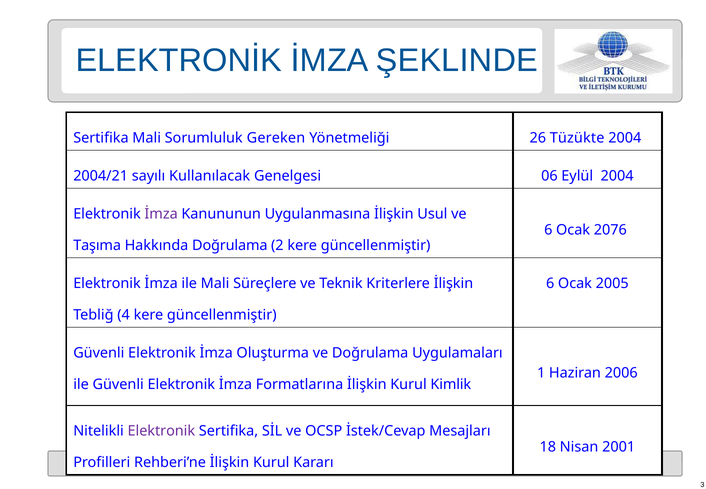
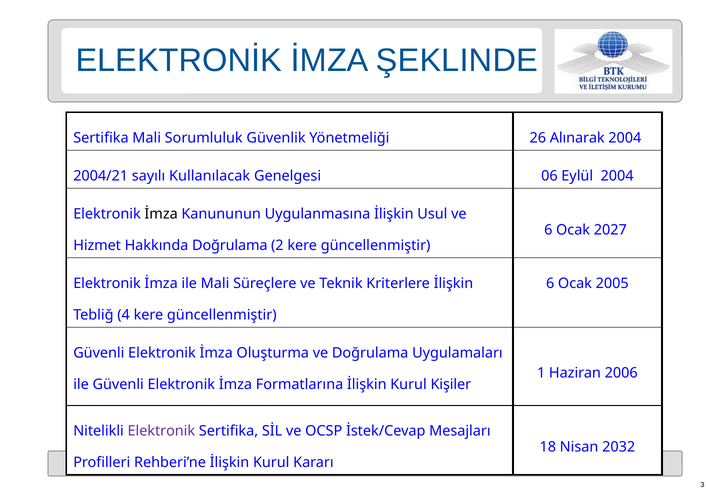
Gereken: Gereken -> Güvenlik
Tüzükte: Tüzükte -> Alınarak
İmza at (161, 214) colour: purple -> black
2076: 2076 -> 2027
Taşıma: Taşıma -> Hizmet
Kimlik: Kimlik -> Kişiler
2001: 2001 -> 2032
